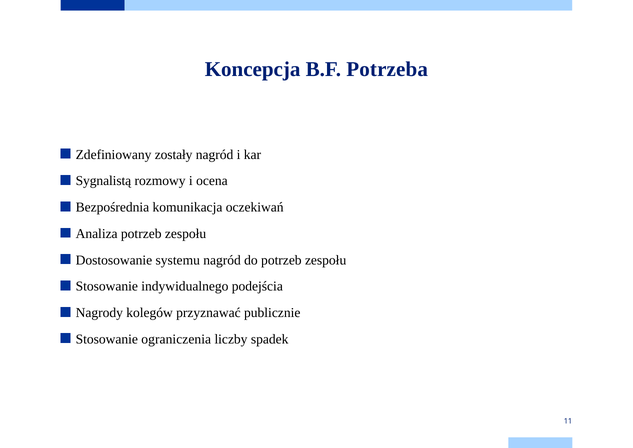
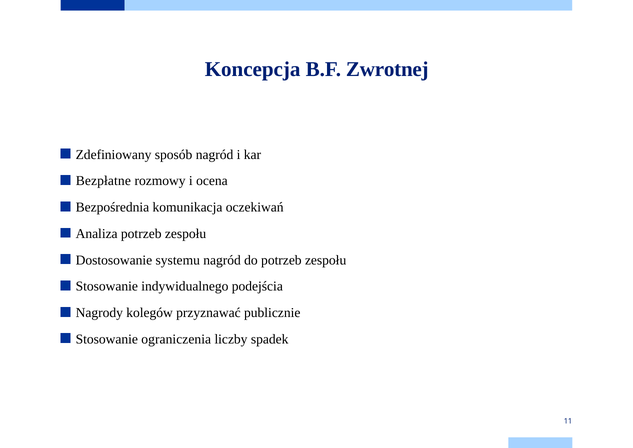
Potrzeba: Potrzeba -> Zwrotnej
zostały: zostały -> sposób
Sygnalistą: Sygnalistą -> Bezpłatne
